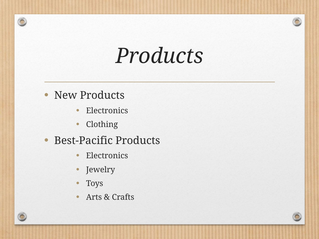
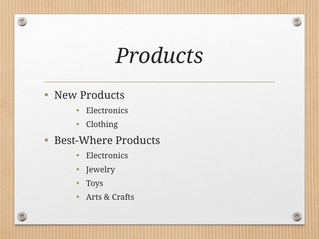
Best-Pacific: Best-Pacific -> Best-Where
